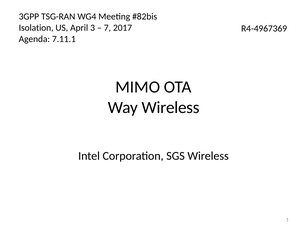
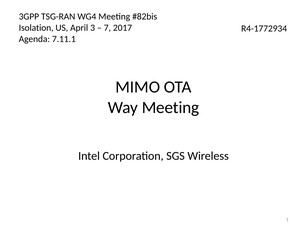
R4-4967369: R4-4967369 -> R4-1772934
Way Wireless: Wireless -> Meeting
